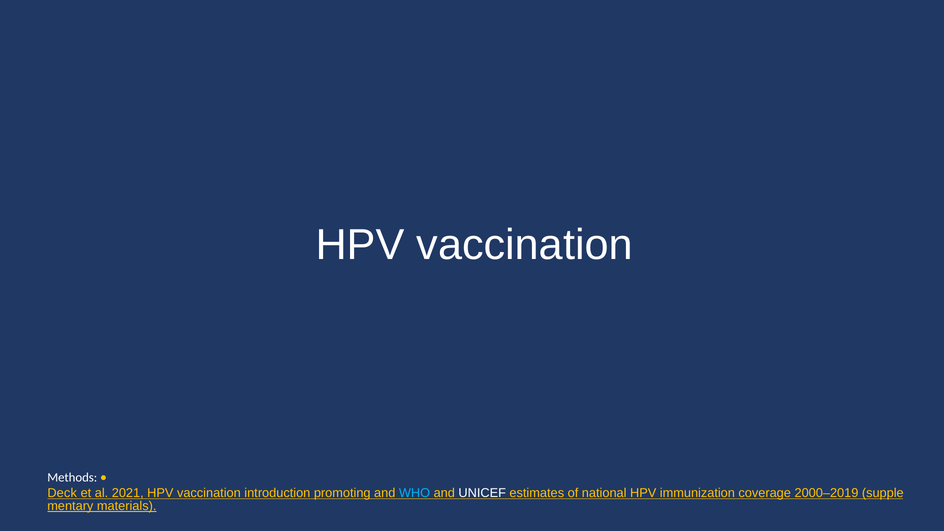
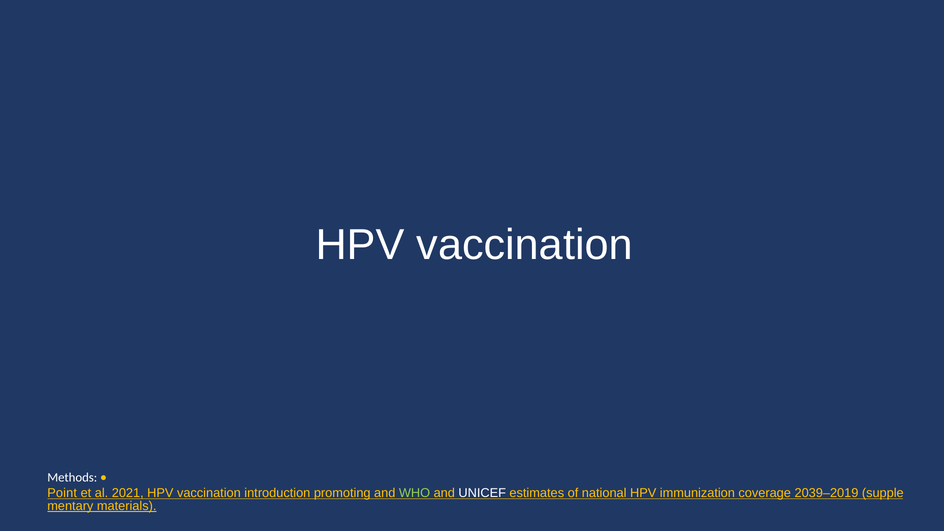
Deck: Deck -> Point
WHO colour: light blue -> light green
2000–2019: 2000–2019 -> 2039–2019
